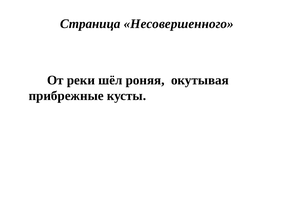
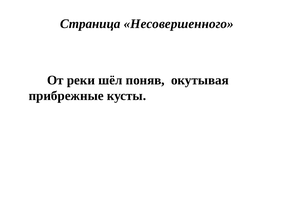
роняя: роняя -> поняв
